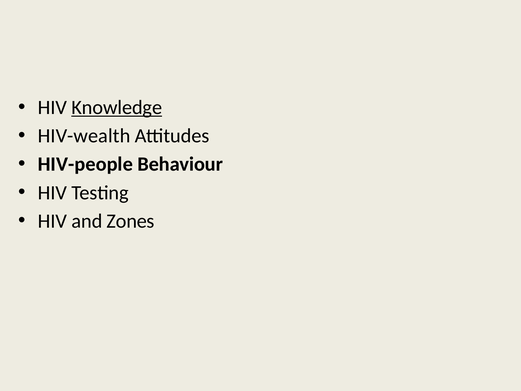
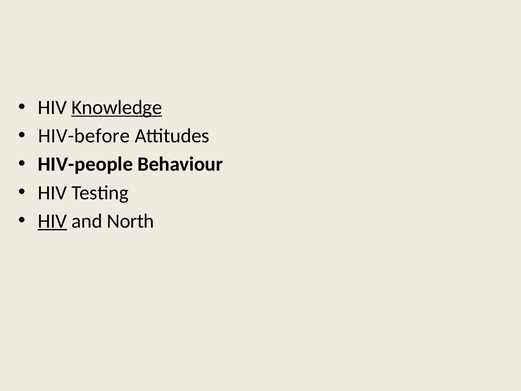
HIV-wealth: HIV-wealth -> HIV-before
HIV at (52, 221) underline: none -> present
Zones: Zones -> North
